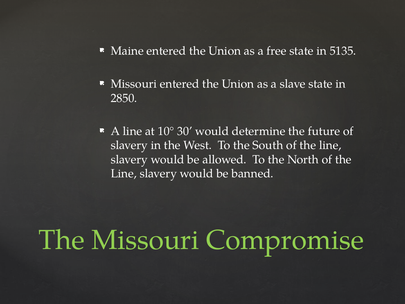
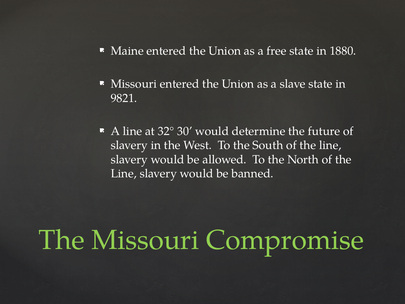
5135: 5135 -> 1880
2850: 2850 -> 9821
10°: 10° -> 32°
